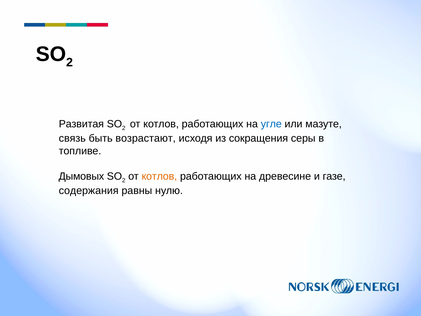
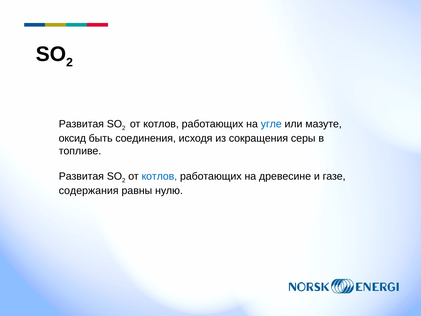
связь: связь -> оксид
возрастают: возрастают -> соединения
Дымовых at (81, 176): Дымовых -> Развитая
котлов at (159, 176) colour: orange -> blue
